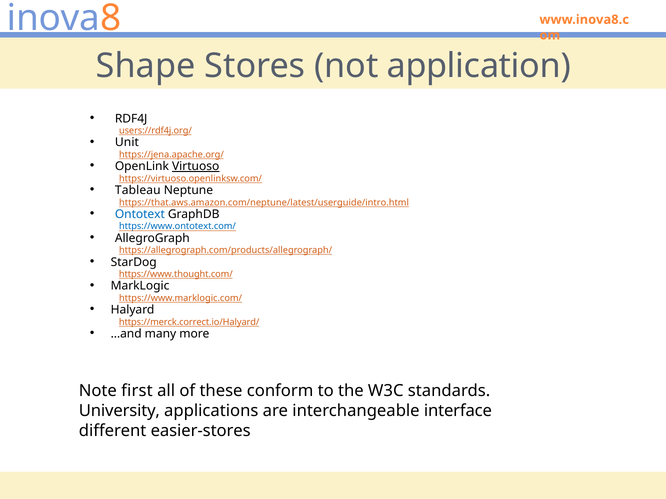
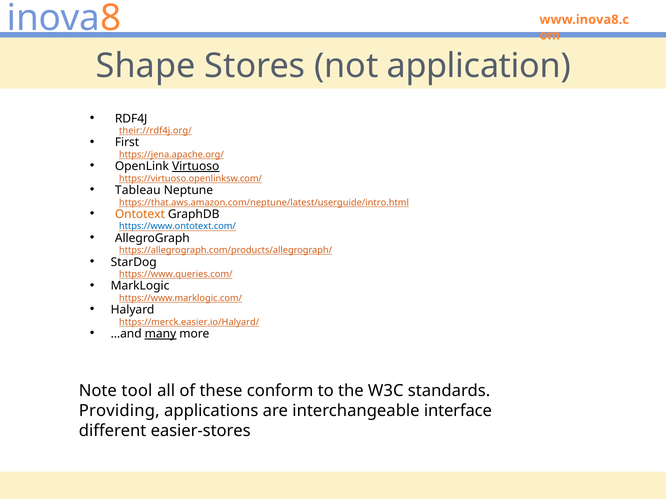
users://rdf4j.org/: users://rdf4j.org/ -> their://rdf4j.org/
Unit: Unit -> First
Ontotext colour: blue -> orange
https://www.thought.com/: https://www.thought.com/ -> https://www.queries.com/
https://merck.correct.io/Halyard/: https://merck.correct.io/Halyard/ -> https://merck.easier.io/Halyard/
many underline: none -> present
first: first -> tool
University: University -> Providing
